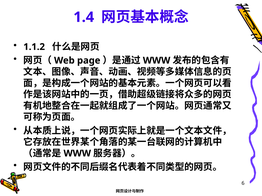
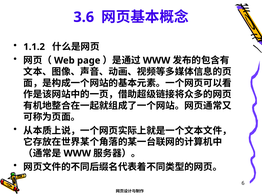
1.4: 1.4 -> 3.6
